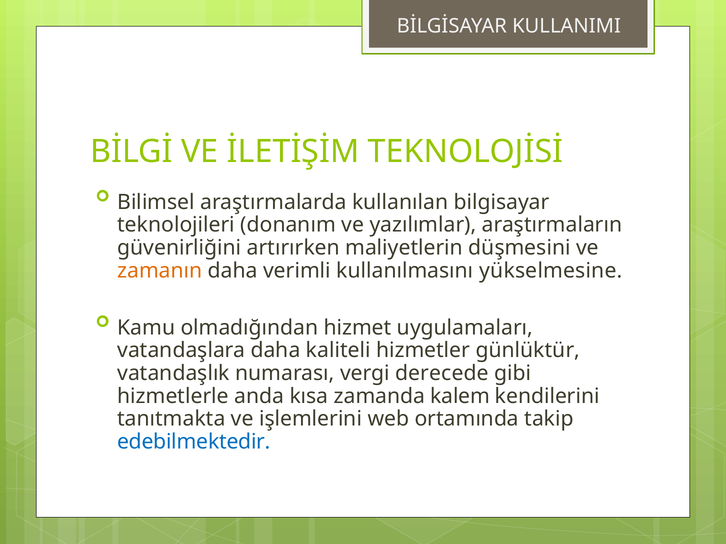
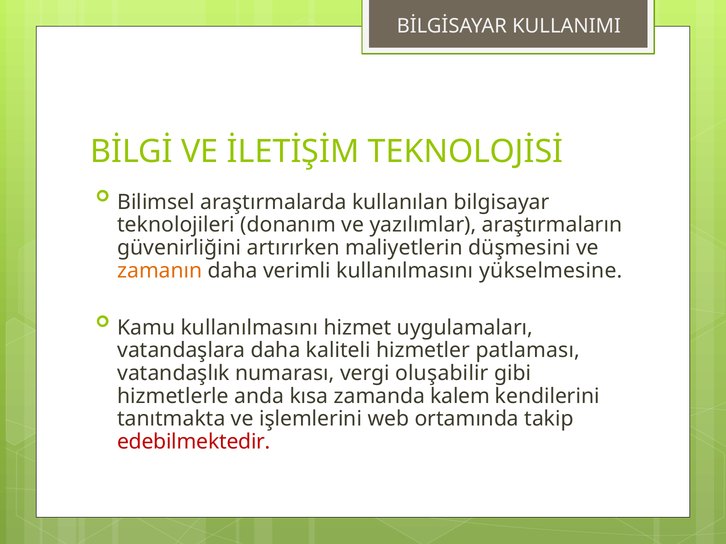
Kamu olmadığından: olmadığından -> kullanılmasını
günlüktür: günlüktür -> patlaması
derecede: derecede -> oluşabilir
edebilmektedir colour: blue -> red
